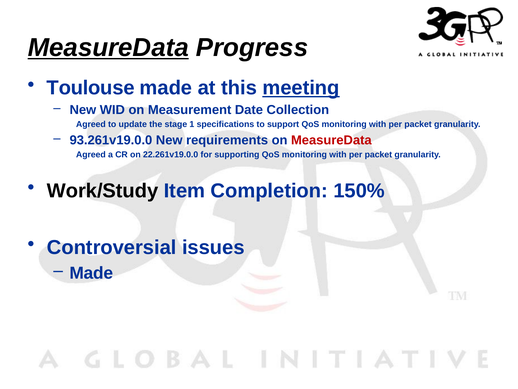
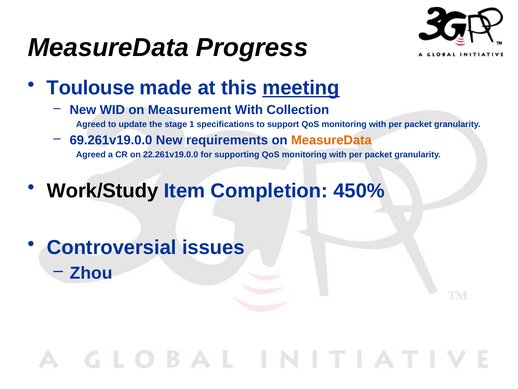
MeasureData at (108, 47) underline: present -> none
Measurement Date: Date -> With
93.261v19.0.0: 93.261v19.0.0 -> 69.261v19.0.0
MeasureData at (331, 140) colour: red -> orange
150%: 150% -> 450%
Made at (91, 273): Made -> Zhou
